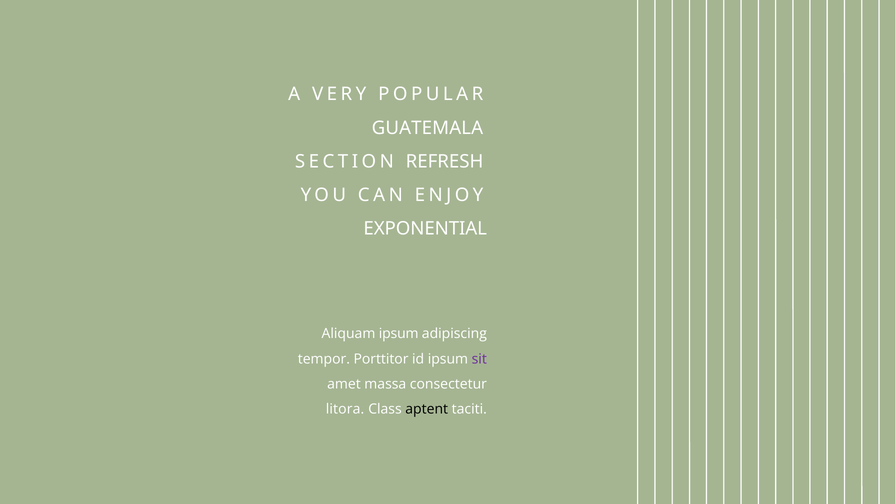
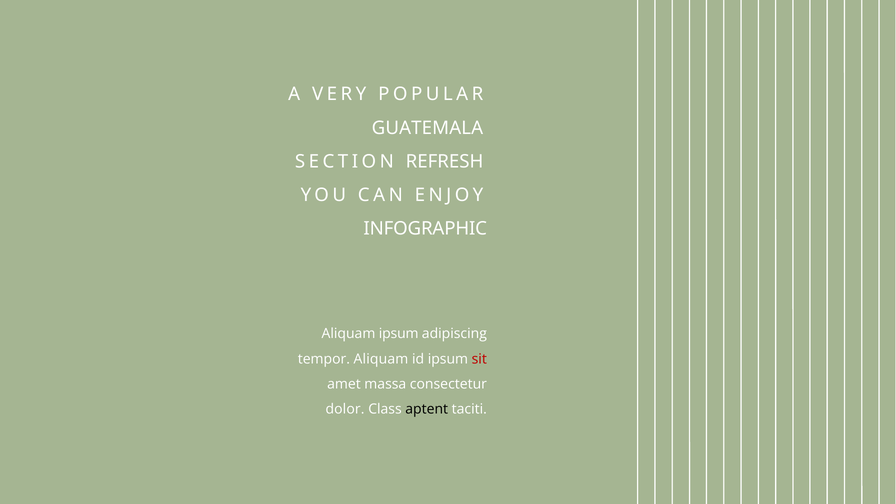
EXPONENTIAL: EXPONENTIAL -> INFOGRAPHIC
tempor Porttitor: Porttitor -> Aliquam
sit colour: purple -> red
litora: litora -> dolor
